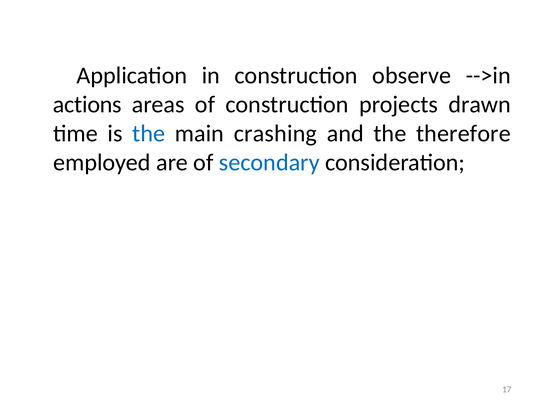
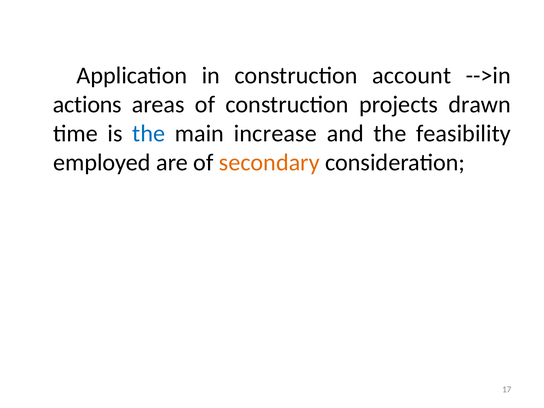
observe: observe -> account
crashing: crashing -> increase
therefore: therefore -> feasibility
secondary colour: blue -> orange
